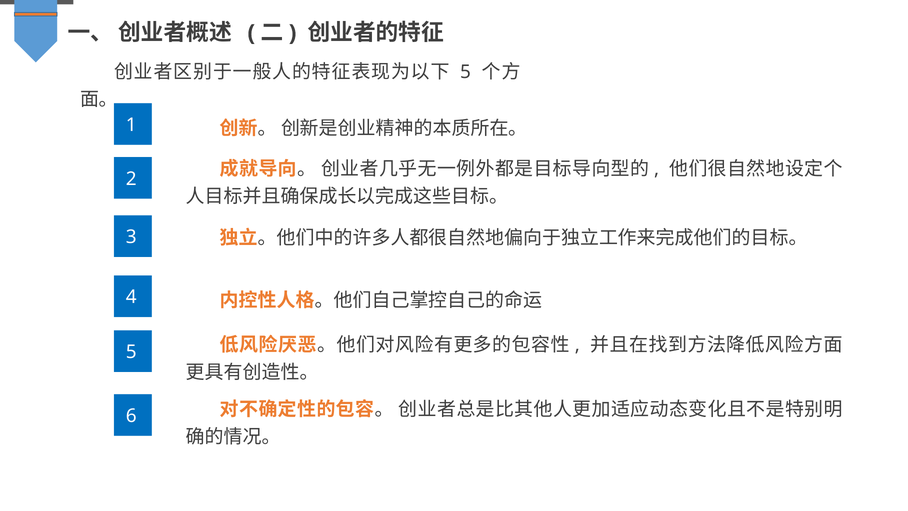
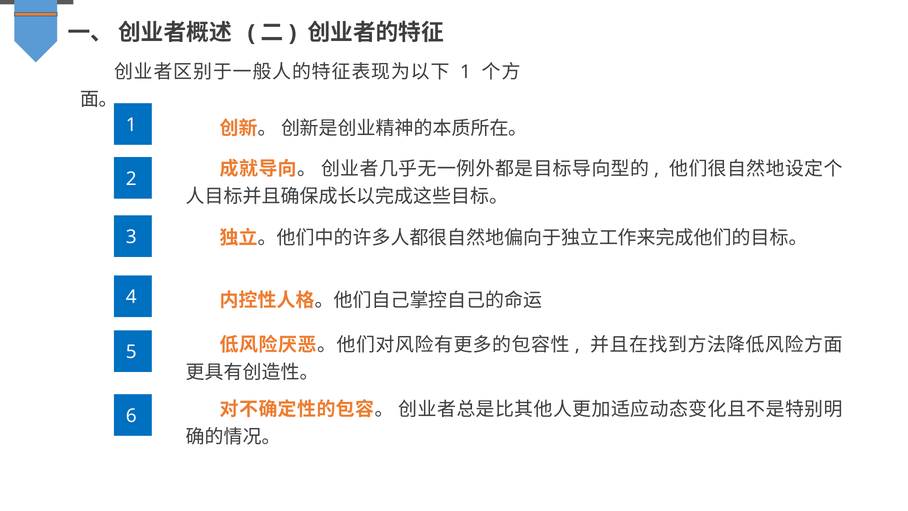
5 at (465, 72): 5 -> 1
